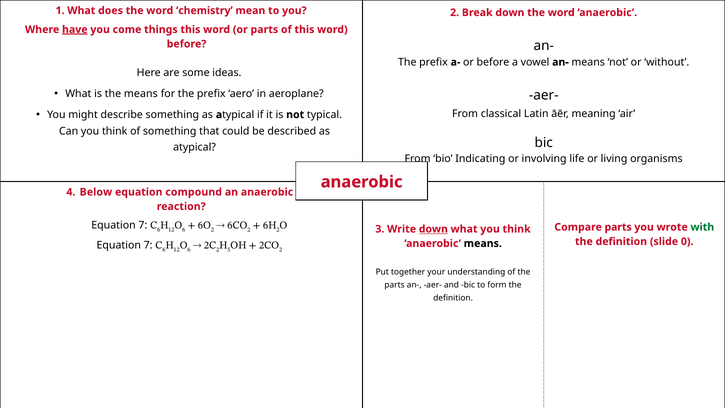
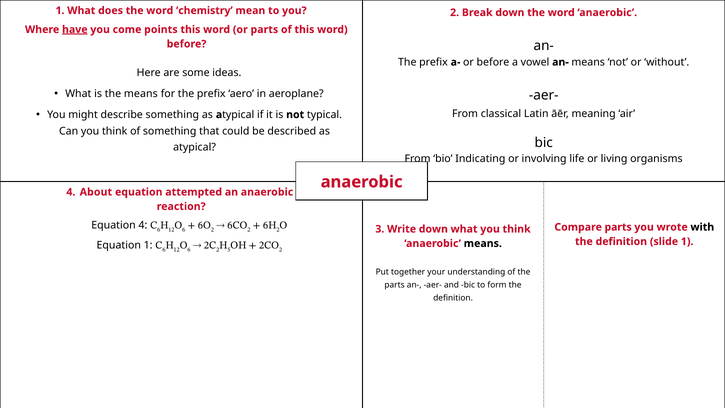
things: things -> points
Below: Below -> About
compound: compound -> attempted
7 at (143, 225): 7 -> 4
with colour: green -> black
down at (433, 229) underline: present -> none
slide 0: 0 -> 1
7 at (148, 245): 7 -> 1
